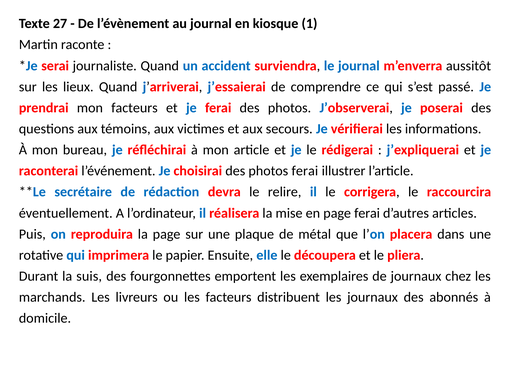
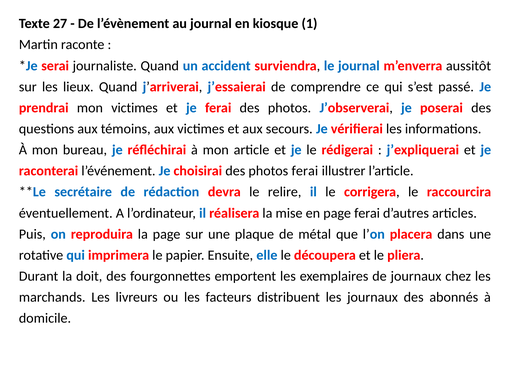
mon facteurs: facteurs -> victimes
suis: suis -> doit
